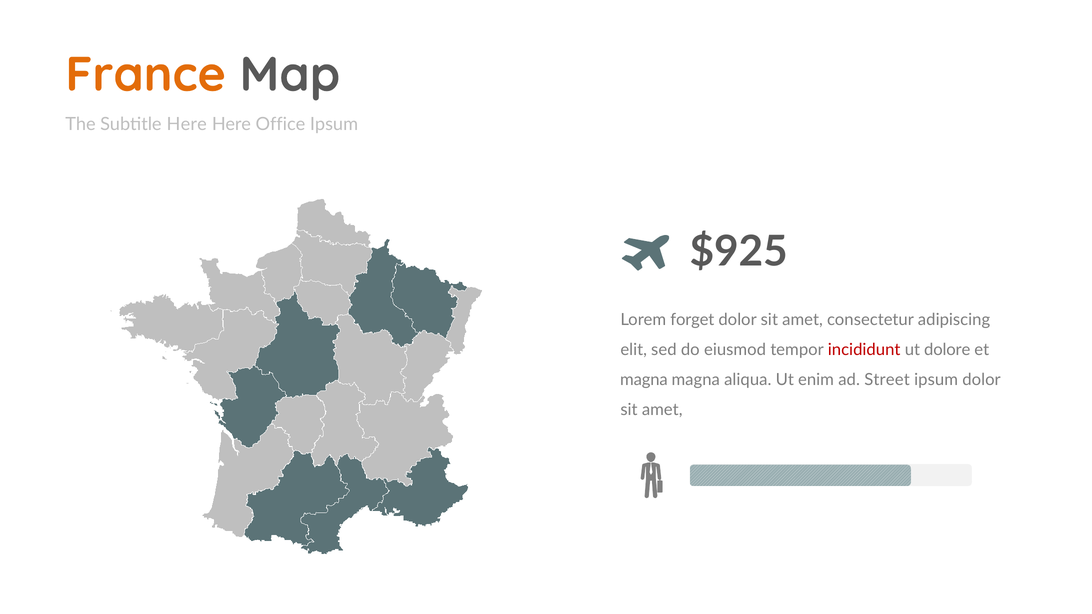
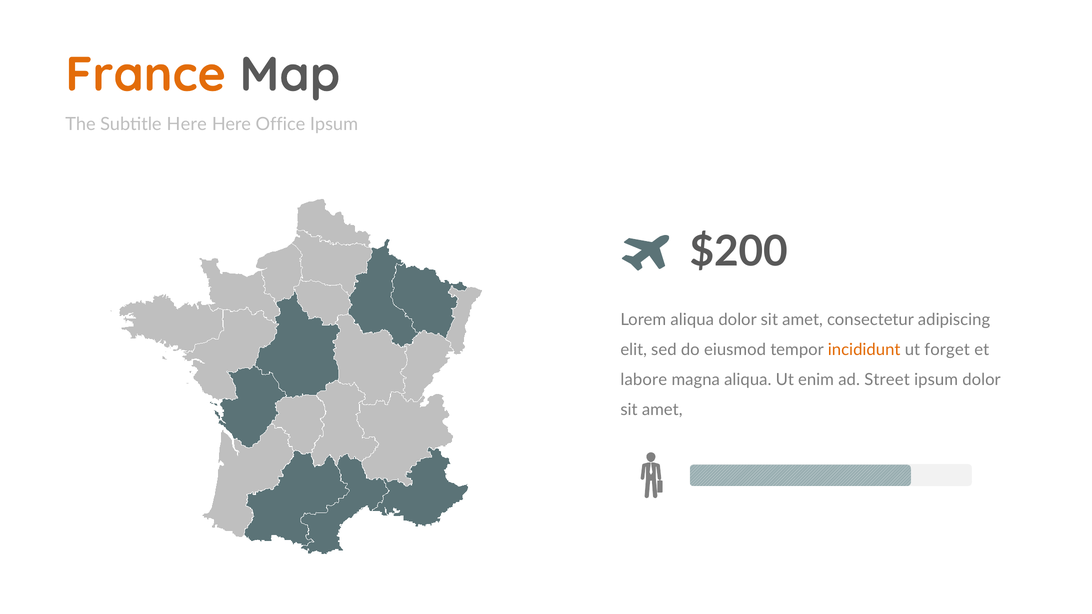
$925: $925 -> $200
Lorem forget: forget -> aliqua
incididunt colour: red -> orange
dolore: dolore -> forget
magna at (644, 380): magna -> labore
